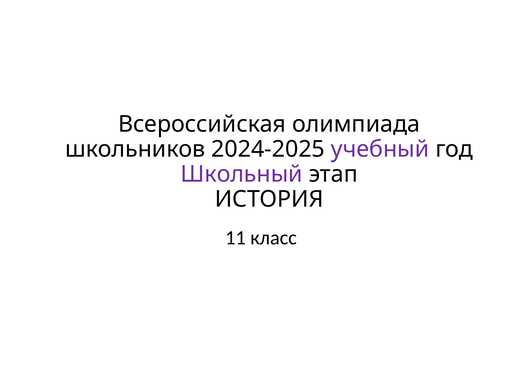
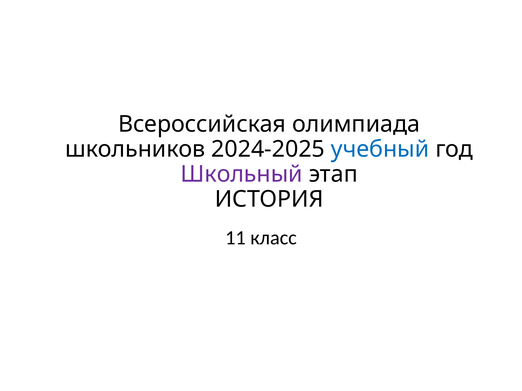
учебный colour: purple -> blue
